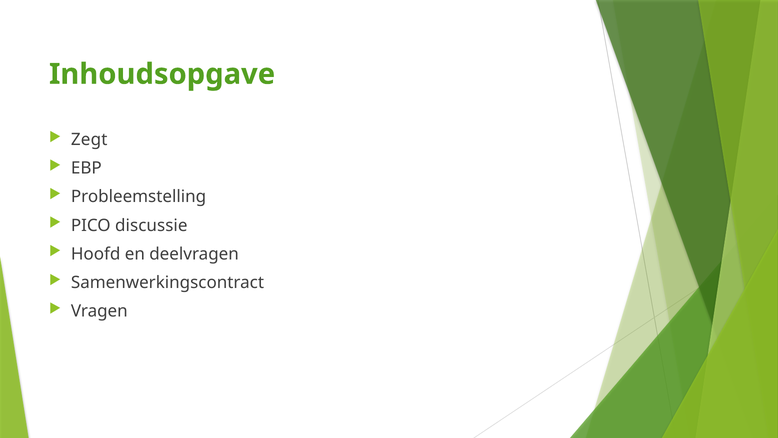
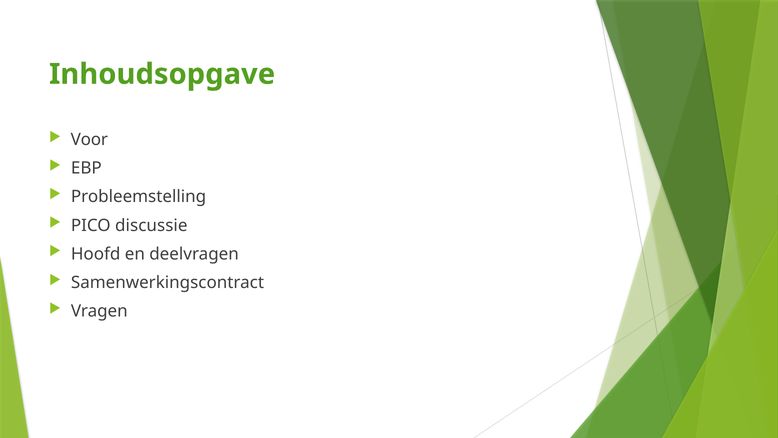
Zegt: Zegt -> Voor
